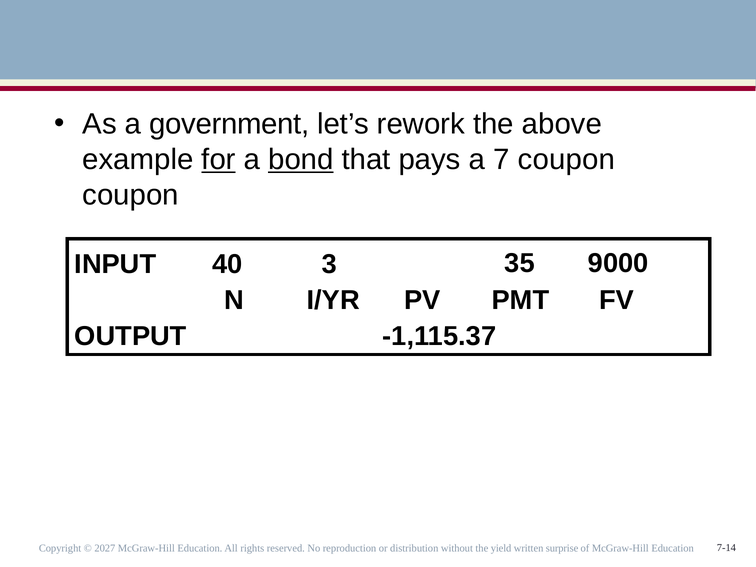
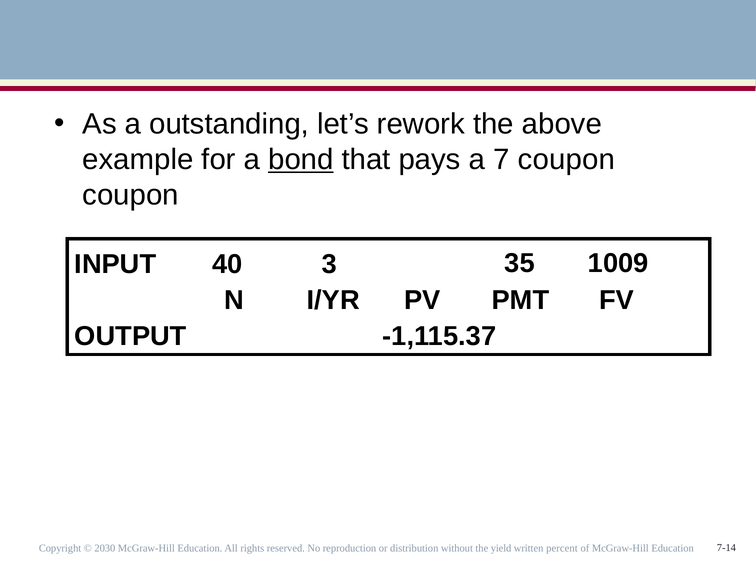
government: government -> outstanding
for underline: present -> none
9000: 9000 -> 1009
2027: 2027 -> 2030
surprise: surprise -> percent
